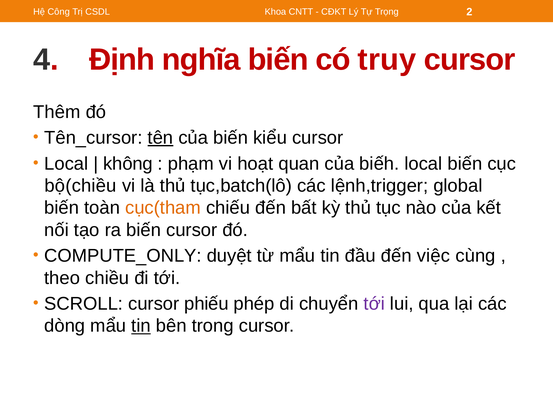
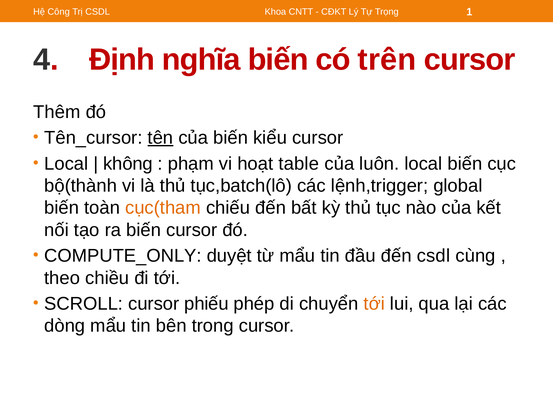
2: 2 -> 1
truy: truy -> trên
quan: quan -> table
biếh: biếh -> luôn
bộ(chiều: bộ(chiều -> bộ(thành
đến việc: việc -> csdl
tới at (374, 304) colour: purple -> orange
tin at (141, 326) underline: present -> none
